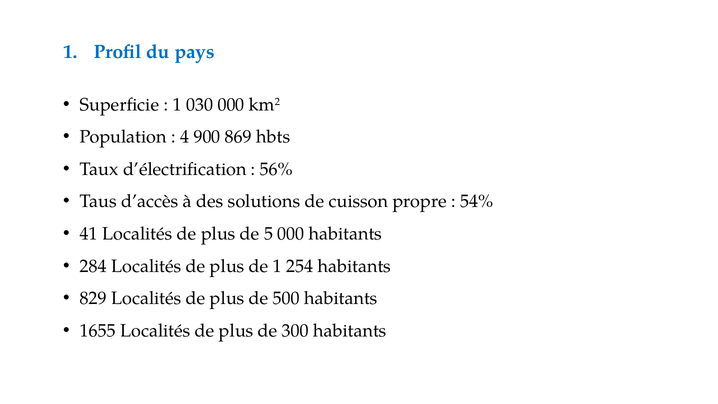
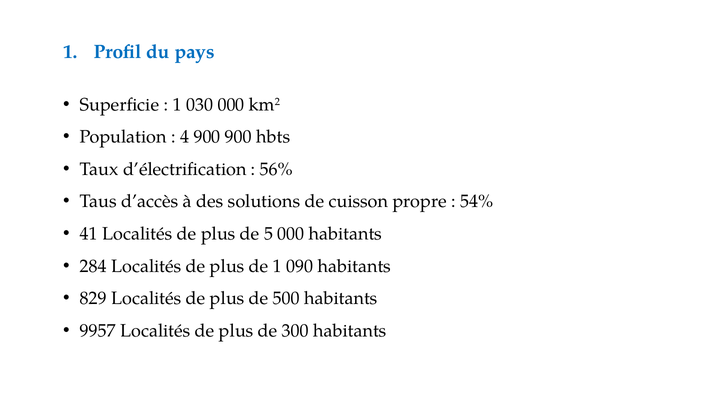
900 869: 869 -> 900
254: 254 -> 090
1655: 1655 -> 9957
